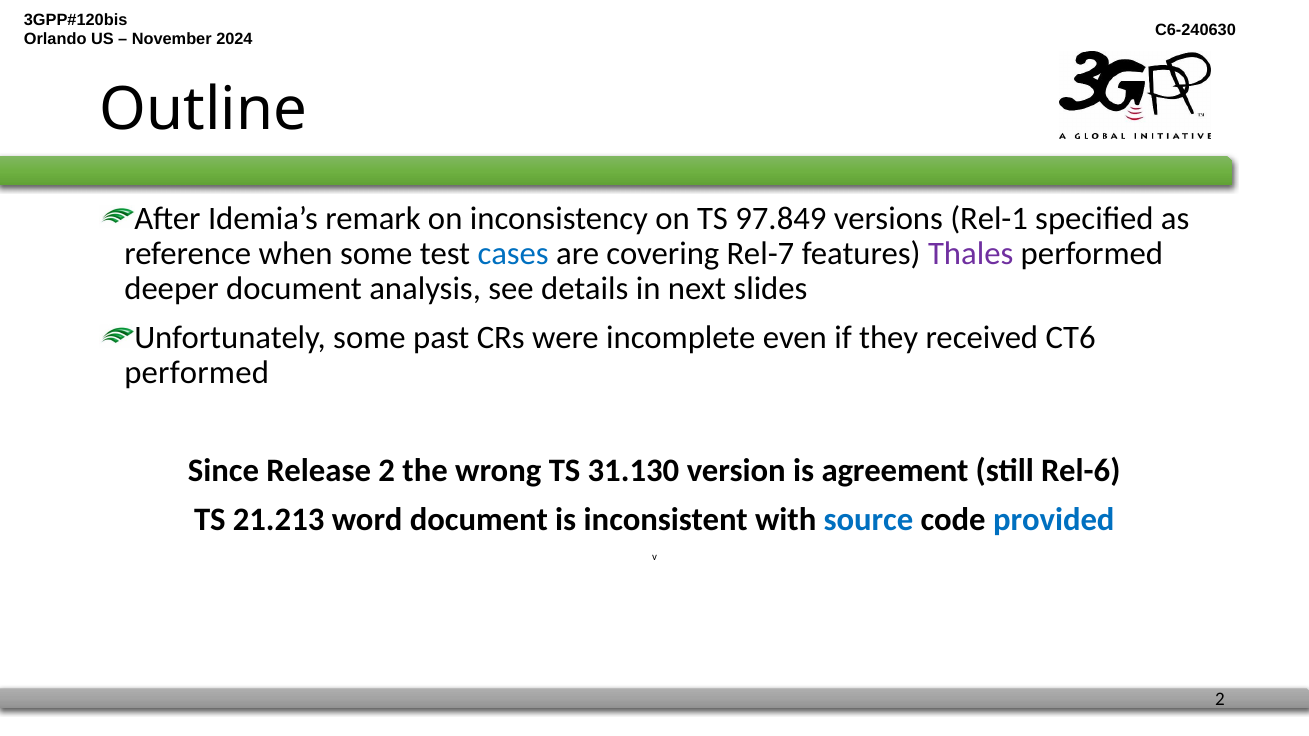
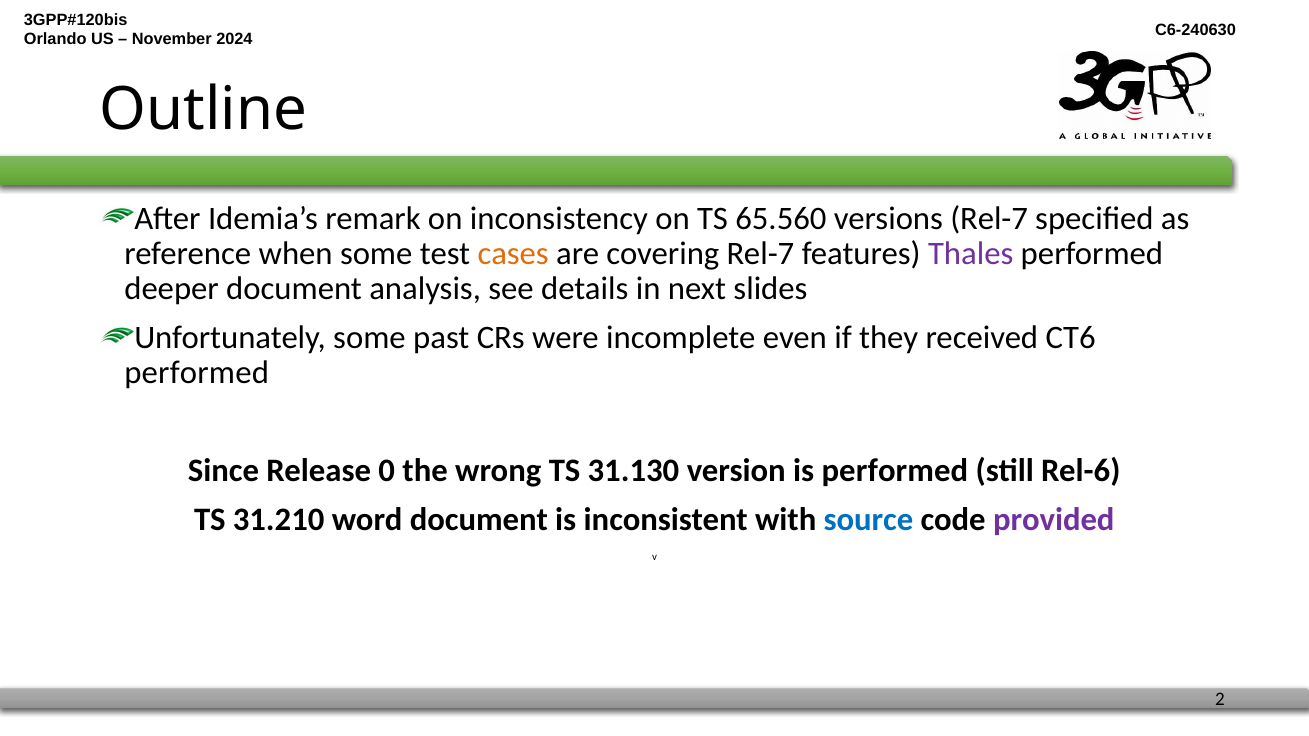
97.849: 97.849 -> 65.560
versions Rel-1: Rel-1 -> Rel-7
cases colour: blue -> orange
Release 2: 2 -> 0
is agreement: agreement -> performed
21.213: 21.213 -> 31.210
provided colour: blue -> purple
